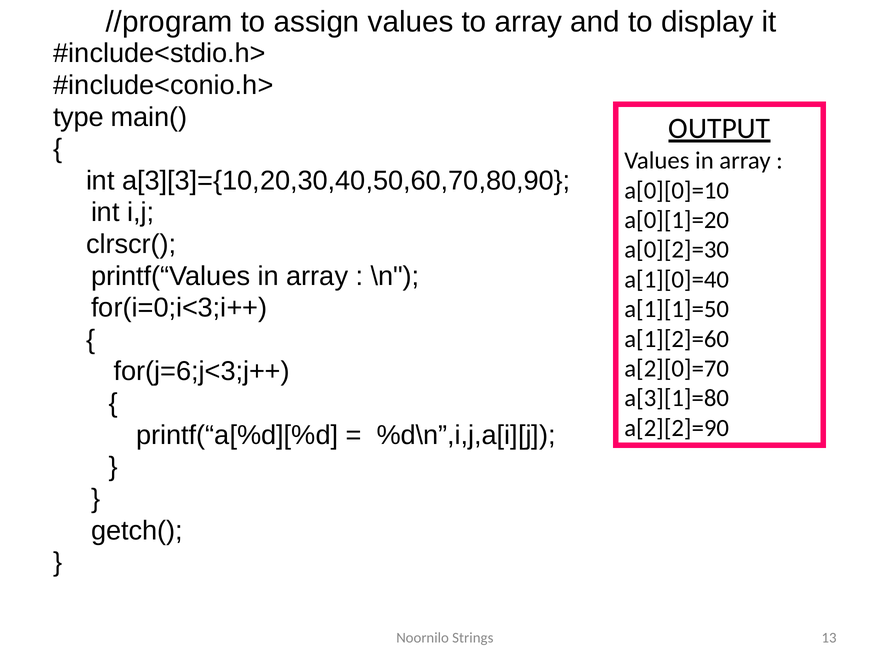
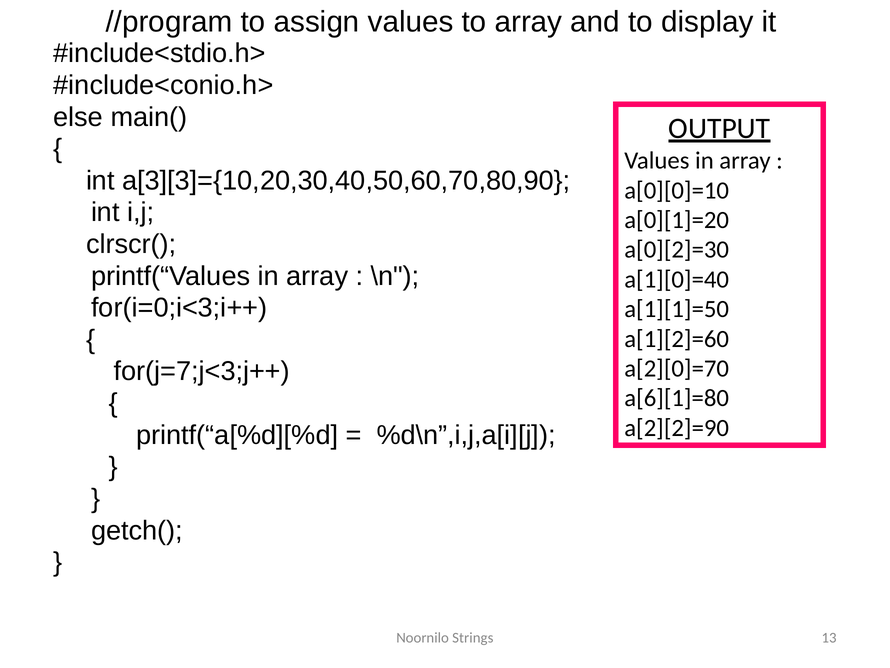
type: type -> else
for(j=6;j<3;j++: for(j=6;j<3;j++ -> for(j=7;j<3;j++
a[3][1]=80: a[3][1]=80 -> a[6][1]=80
